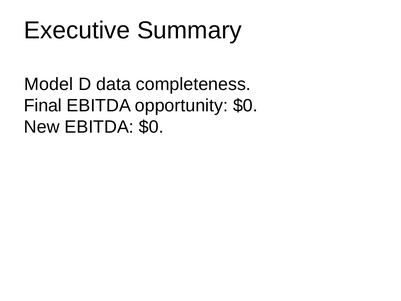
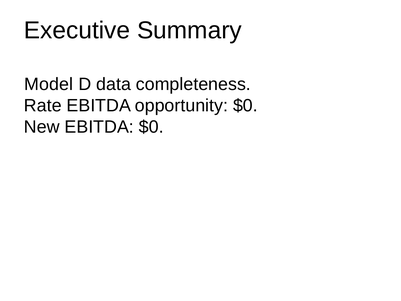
Final: Final -> Rate
